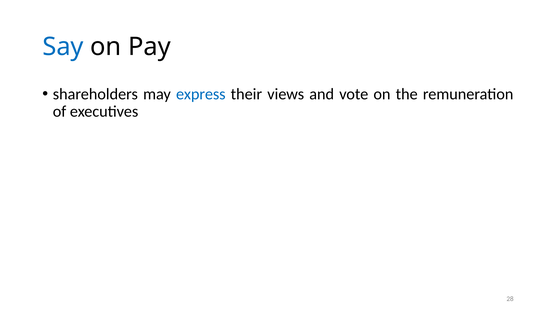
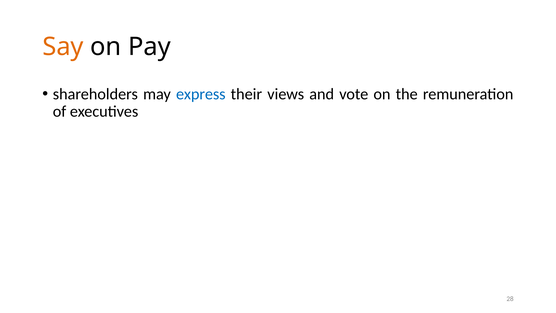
Say colour: blue -> orange
